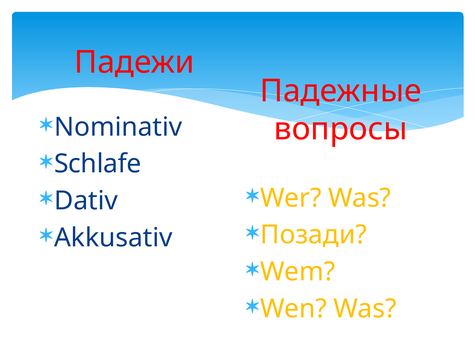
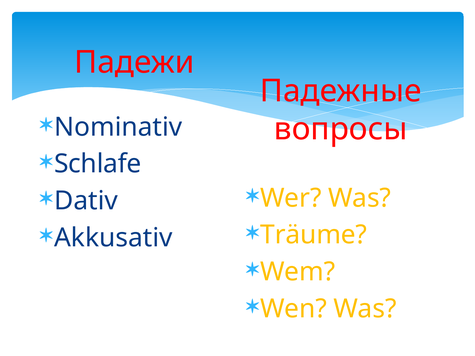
Позади: Позади -> Träume
